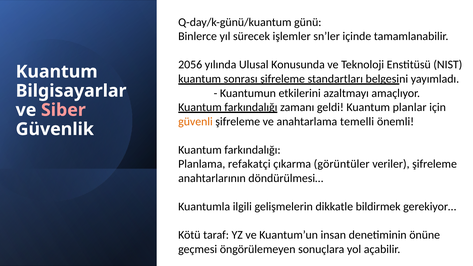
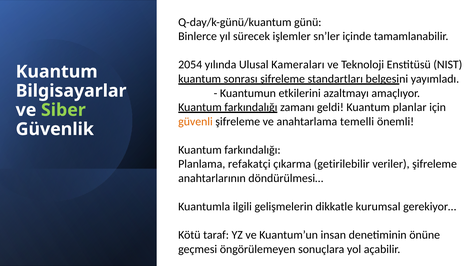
2056: 2056 -> 2054
Konusunda: Konusunda -> Kameraları
Siber colour: pink -> light green
görüntüler: görüntüler -> getirilebilir
bildirmek: bildirmek -> kurumsal
